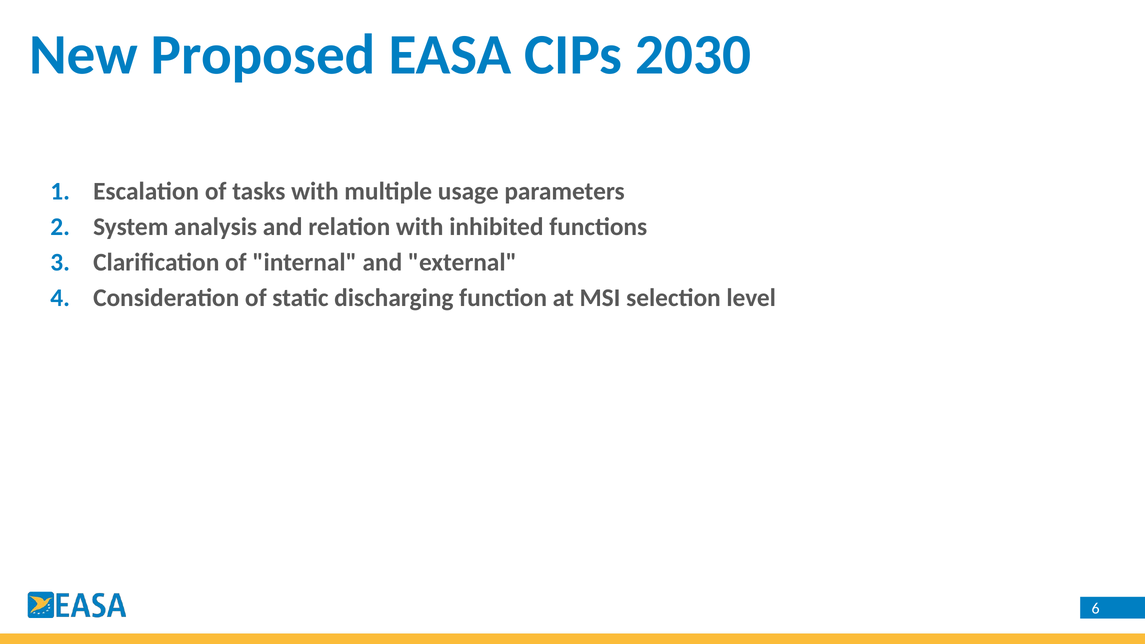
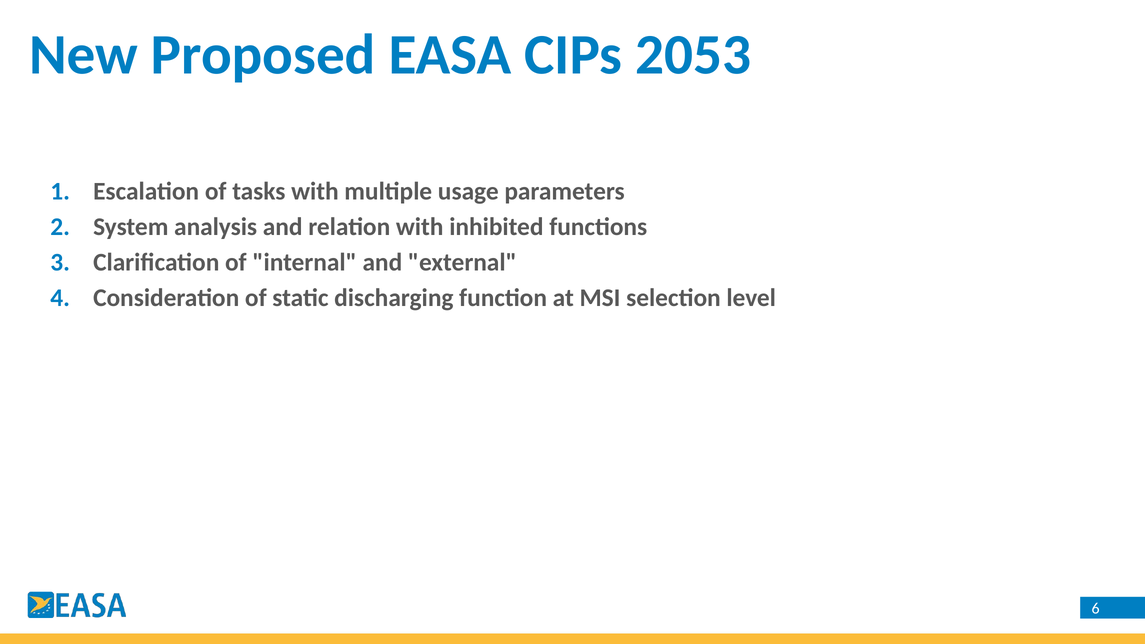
2030: 2030 -> 2053
